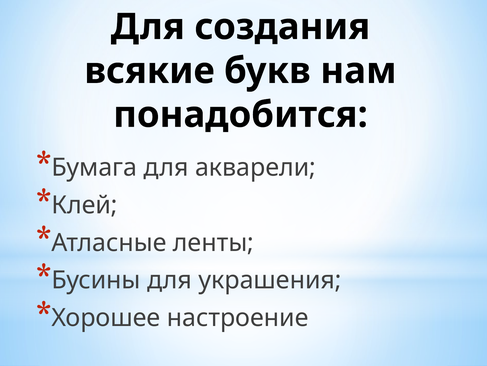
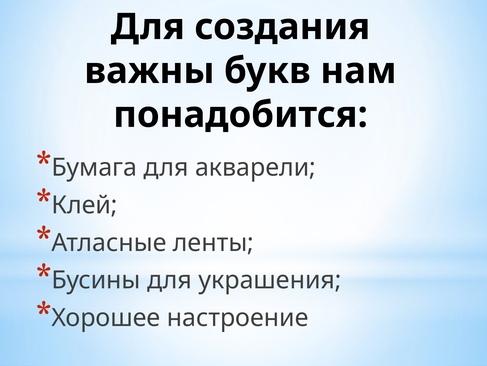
всякие: всякие -> важны
